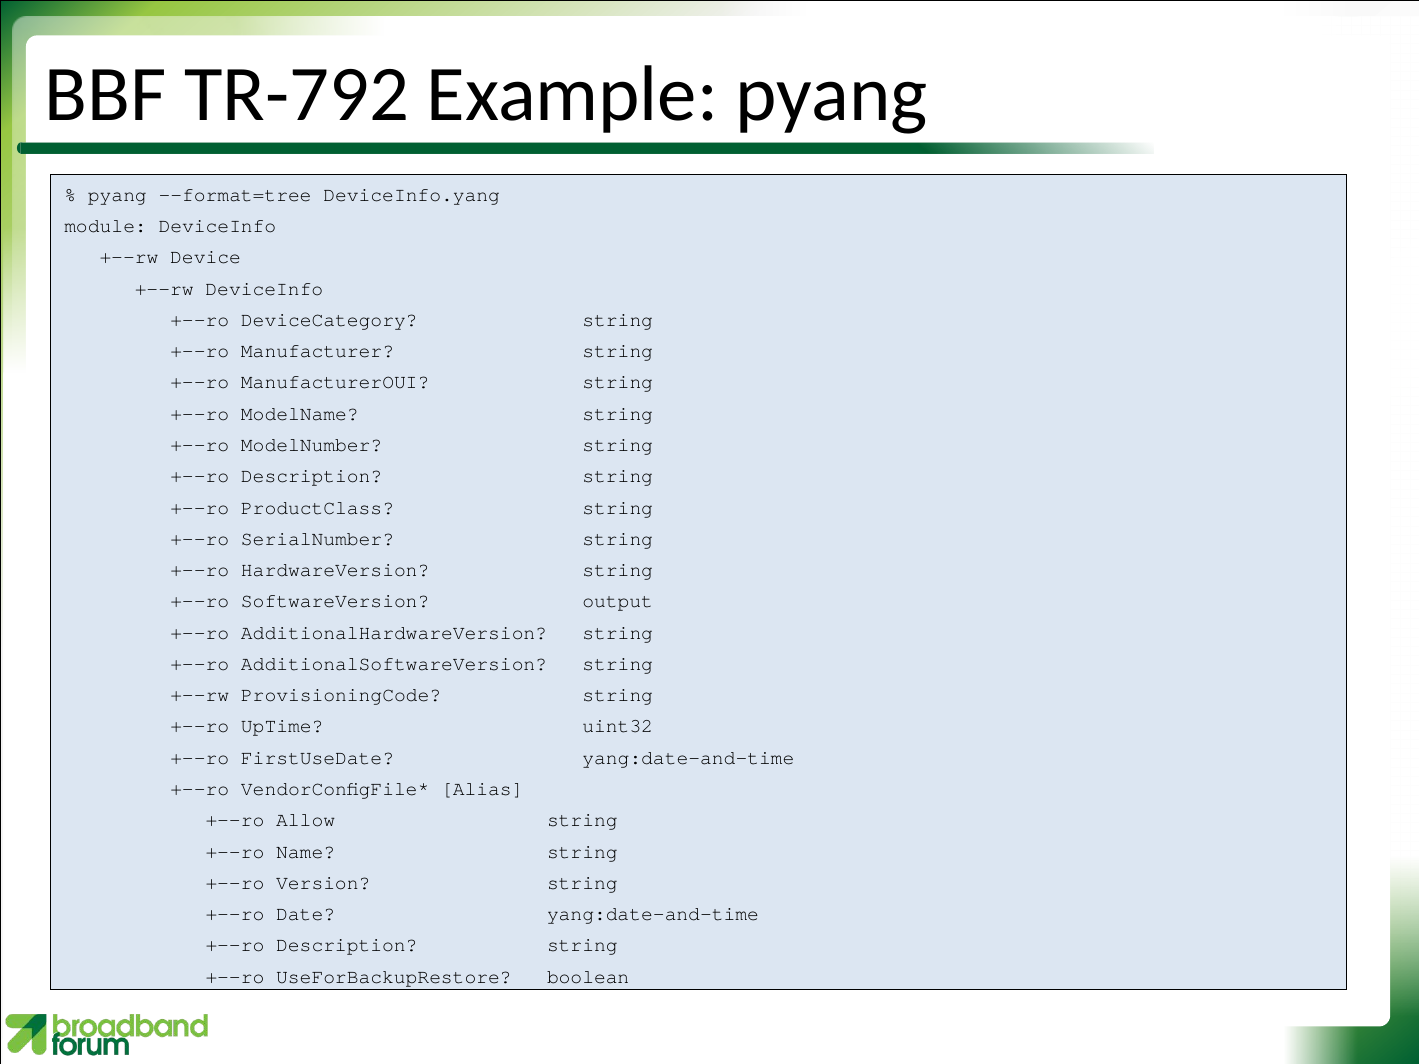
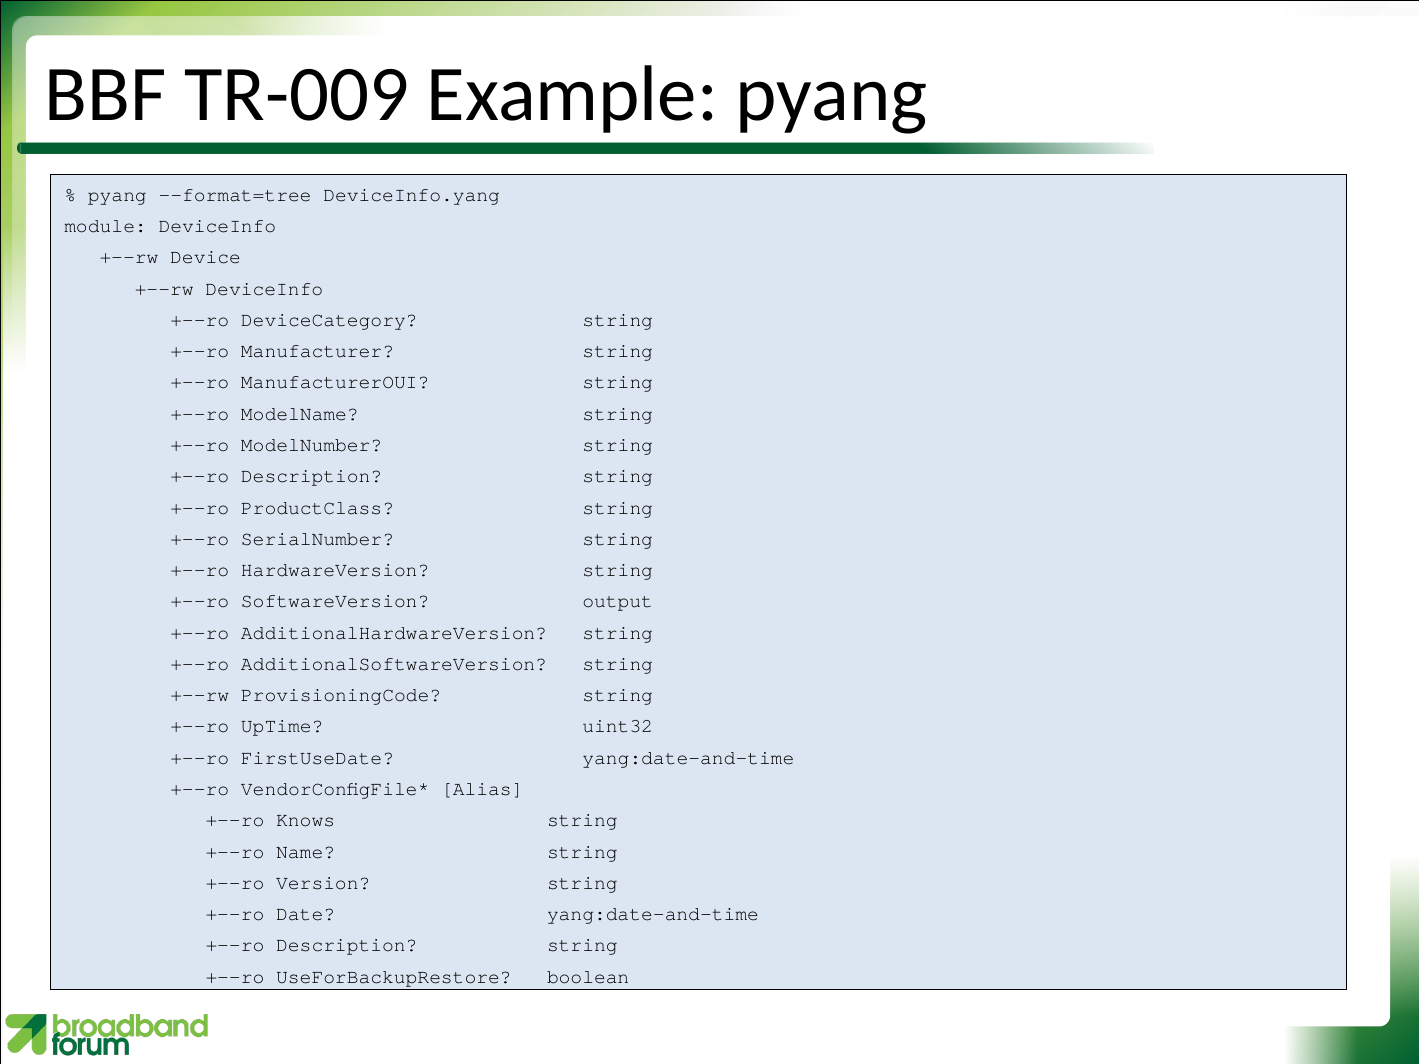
TR-792: TR-792 -> TR-009
Allow: Allow -> Knows
